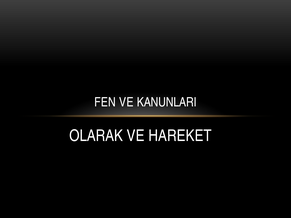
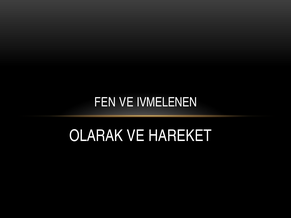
KANUNLARI: KANUNLARI -> IVMELENEN
